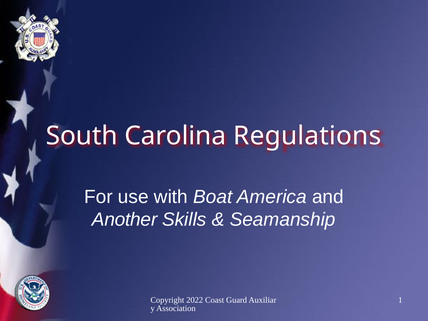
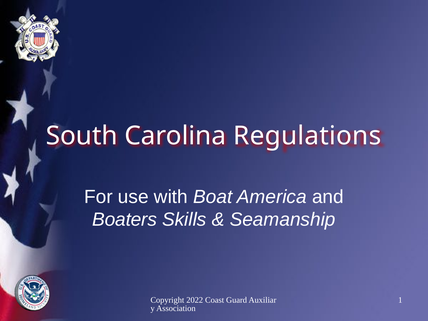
Another: Another -> Boaters
